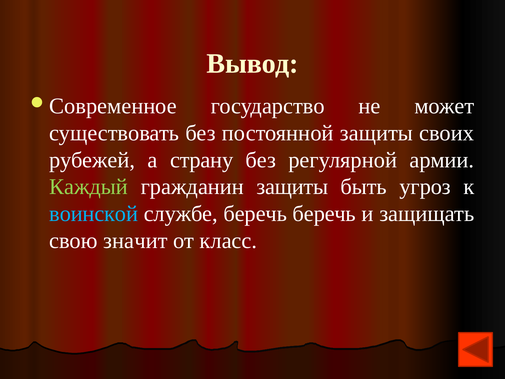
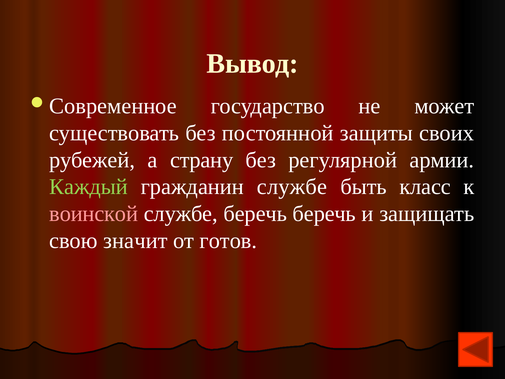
гражданин защиты: защиты -> службе
угроз: угроз -> класс
воинской colour: light blue -> pink
класс: класс -> готов
